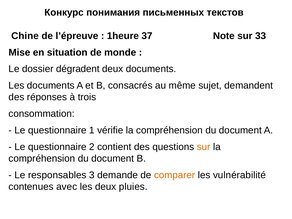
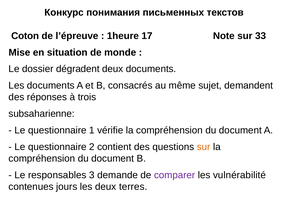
Chine: Chine -> Coton
37: 37 -> 17
consommation: consommation -> subsaharienne
comparer colour: orange -> purple
avec: avec -> jours
pluies: pluies -> terres
